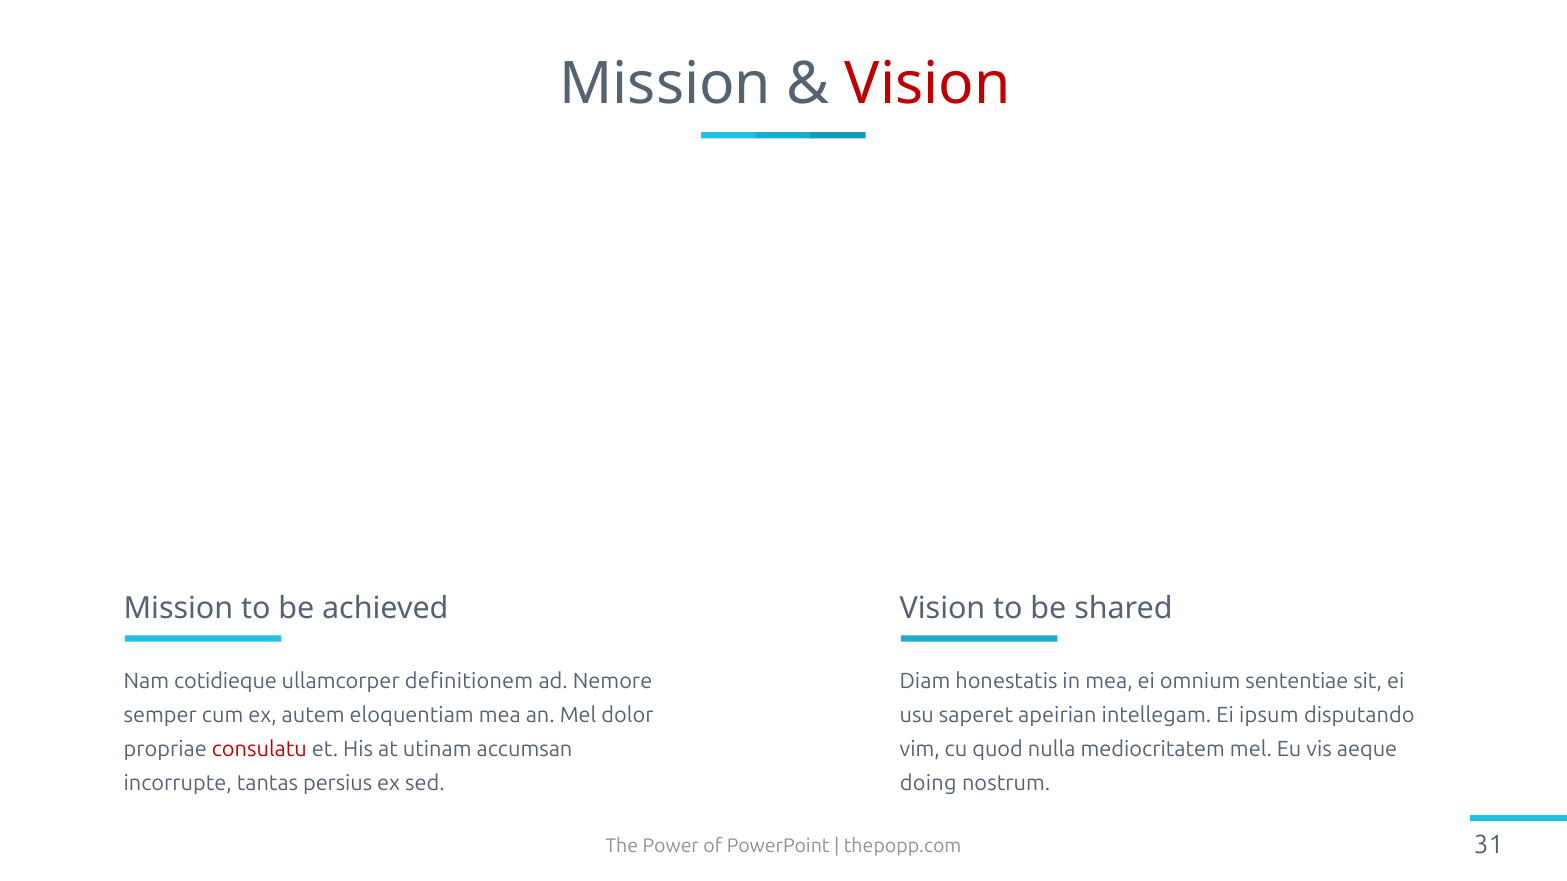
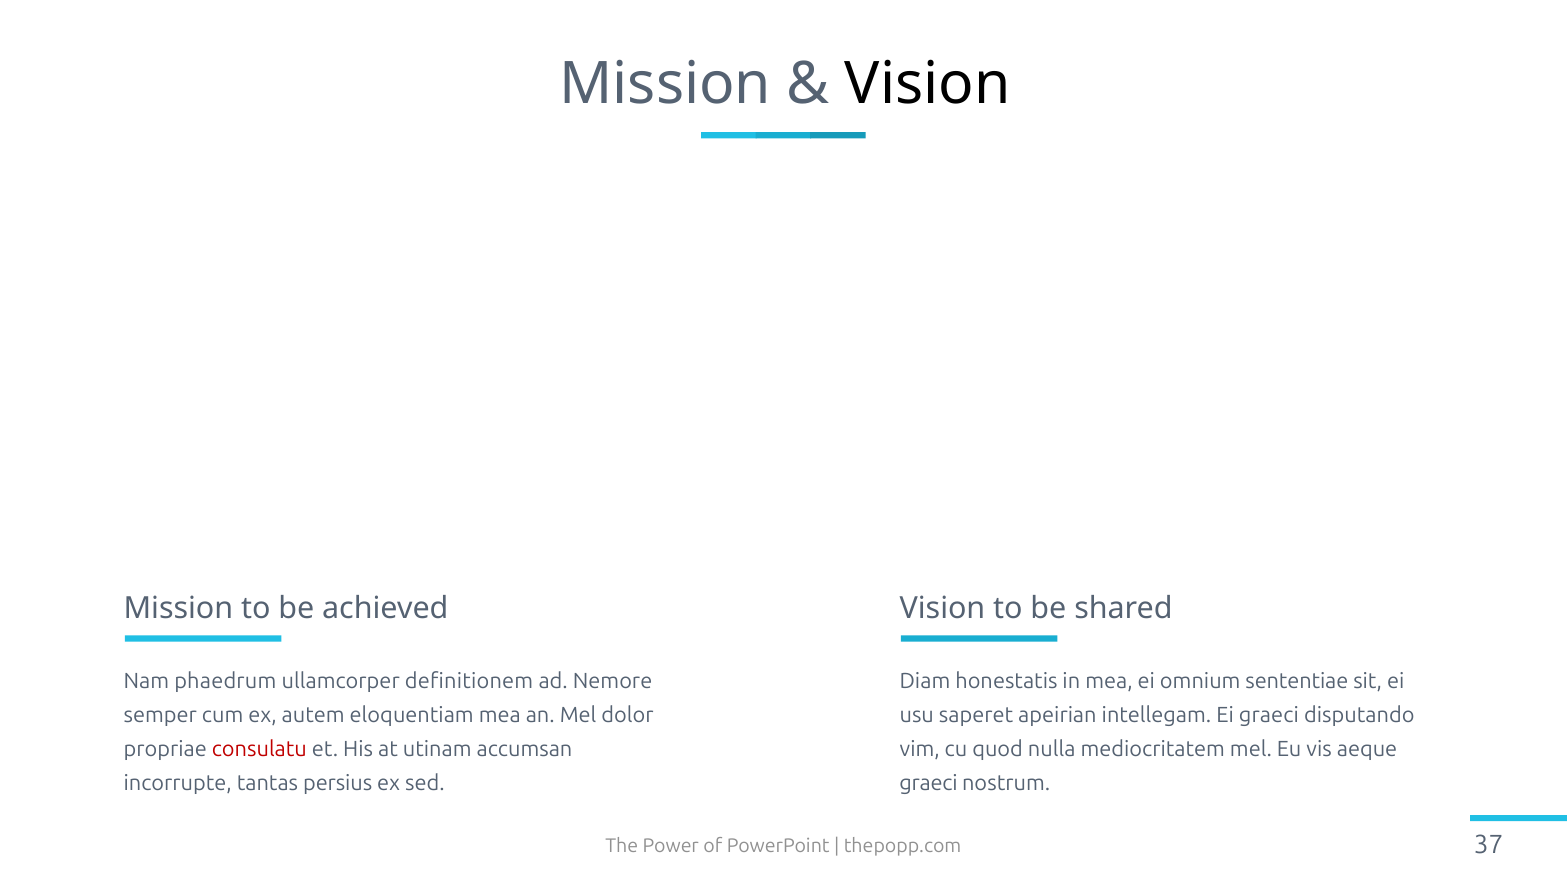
Vision at (928, 84) colour: red -> black
cotidieque: cotidieque -> phaedrum
Ei ipsum: ipsum -> graeci
doing at (928, 783): doing -> graeci
31: 31 -> 37
